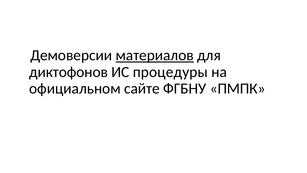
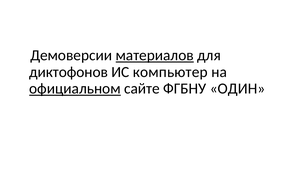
процедуры: процедуры -> компьютер
официальном underline: none -> present
ПМПК: ПМПК -> ОДИН
